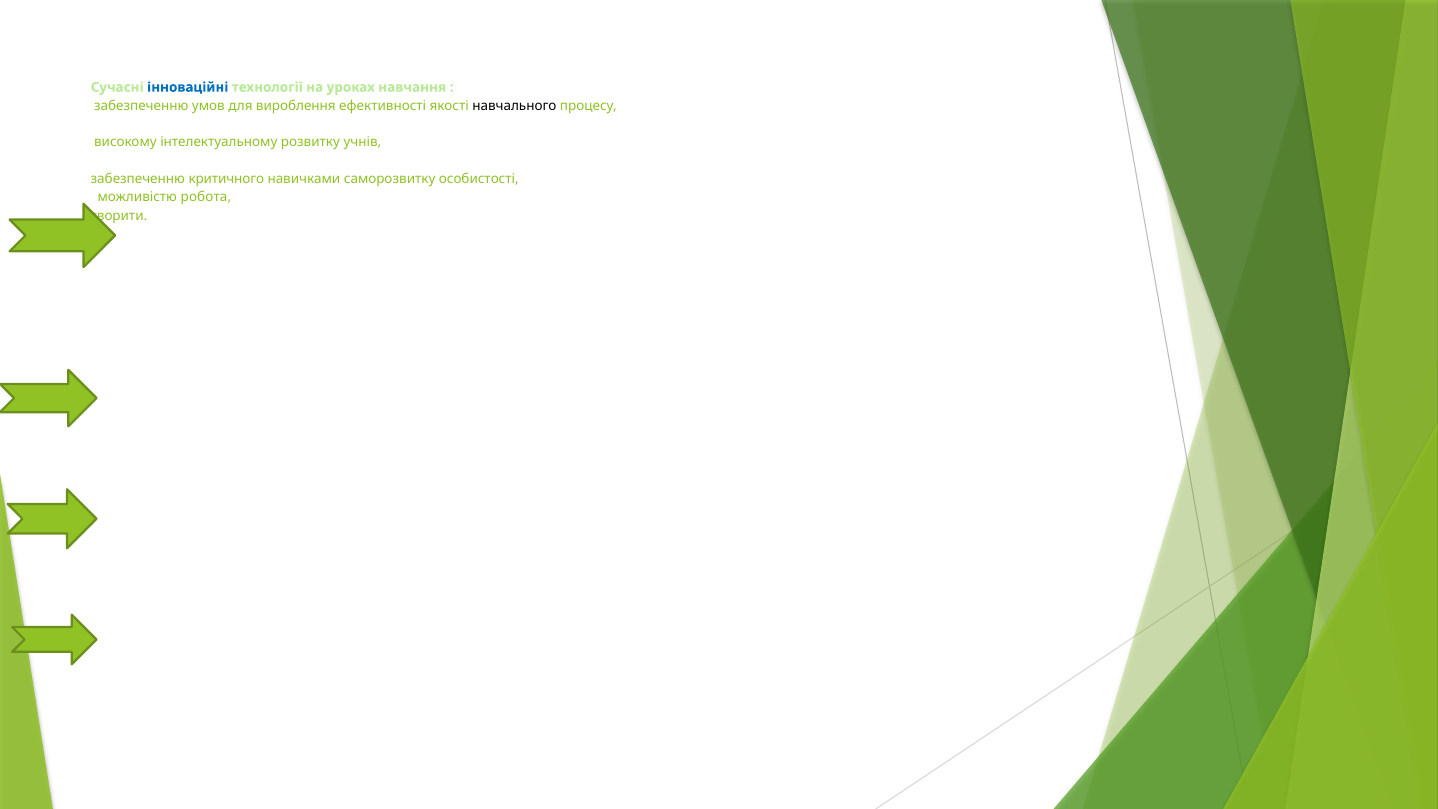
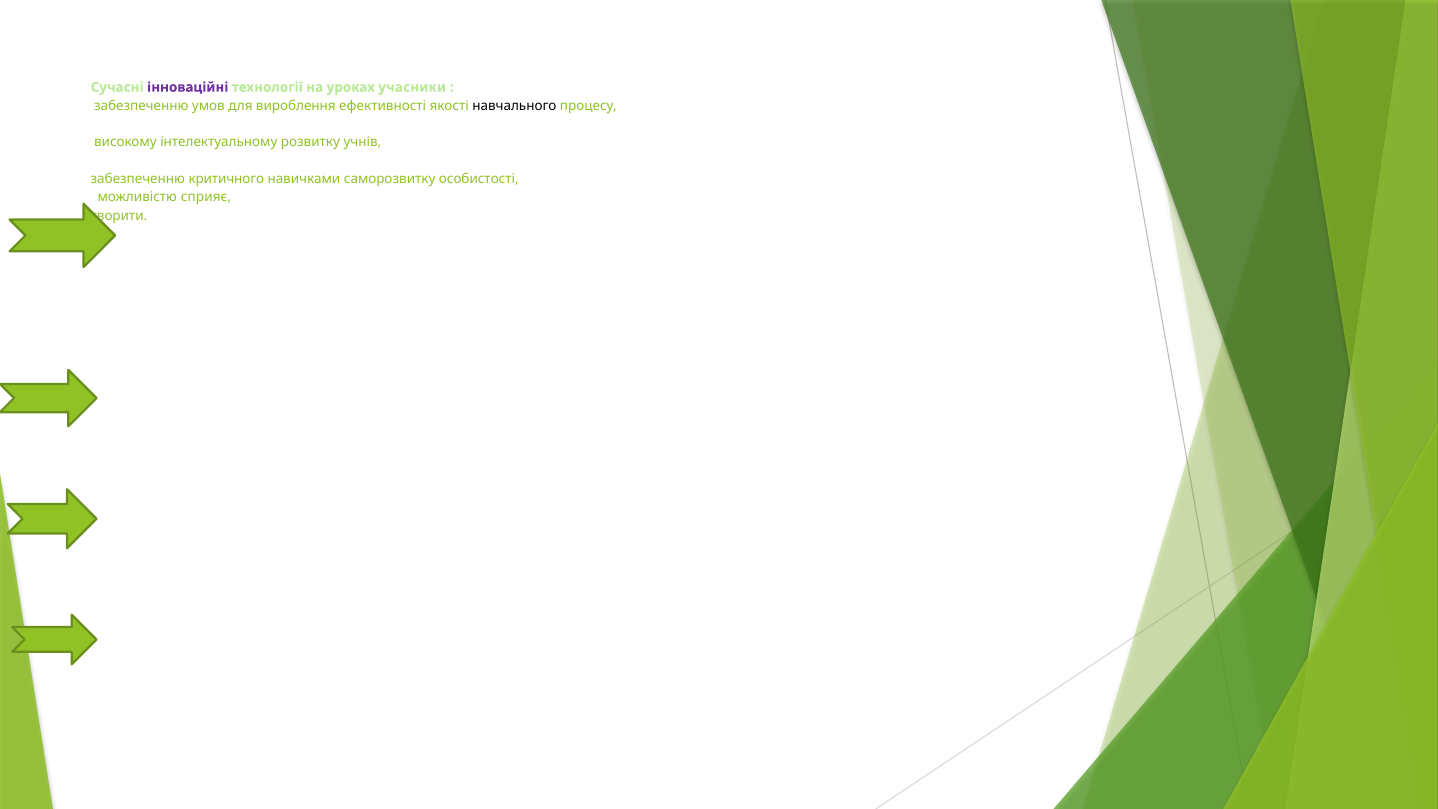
інноваційні colour: blue -> purple
навчання: навчання -> учасники
робота: робота -> сприяє
